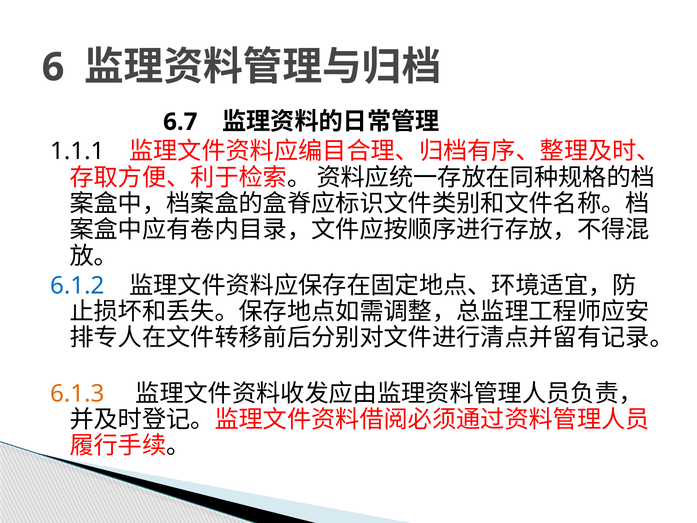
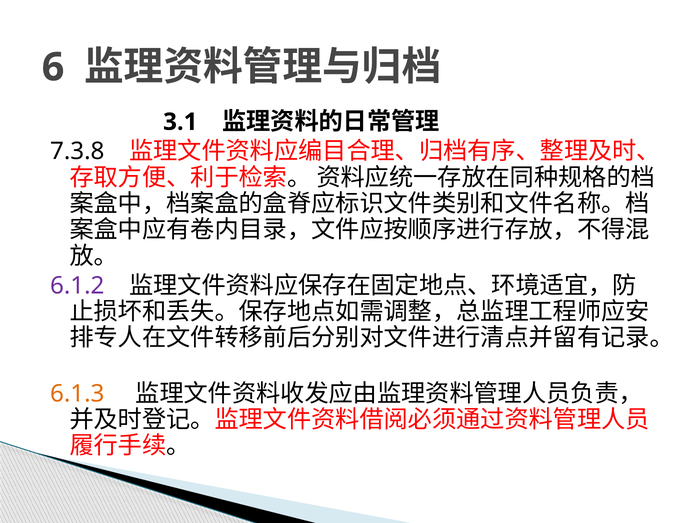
6.7: 6.7 -> 3.1
1.1.1: 1.1.1 -> 7.3.8
6.1.2 colour: blue -> purple
